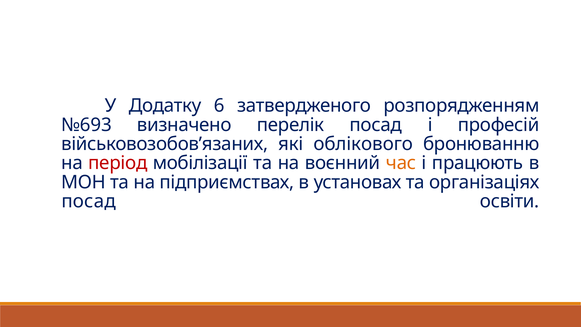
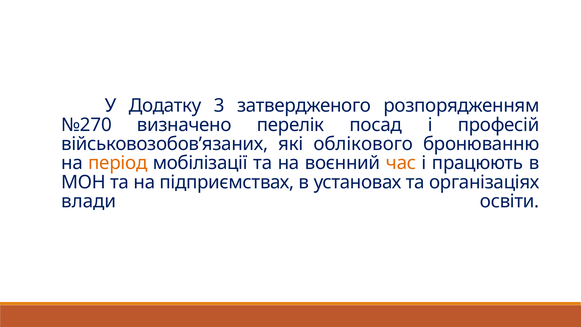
6: 6 -> 3
№693: №693 -> №270
період colour: red -> orange
посад at (89, 201): посад -> влади
